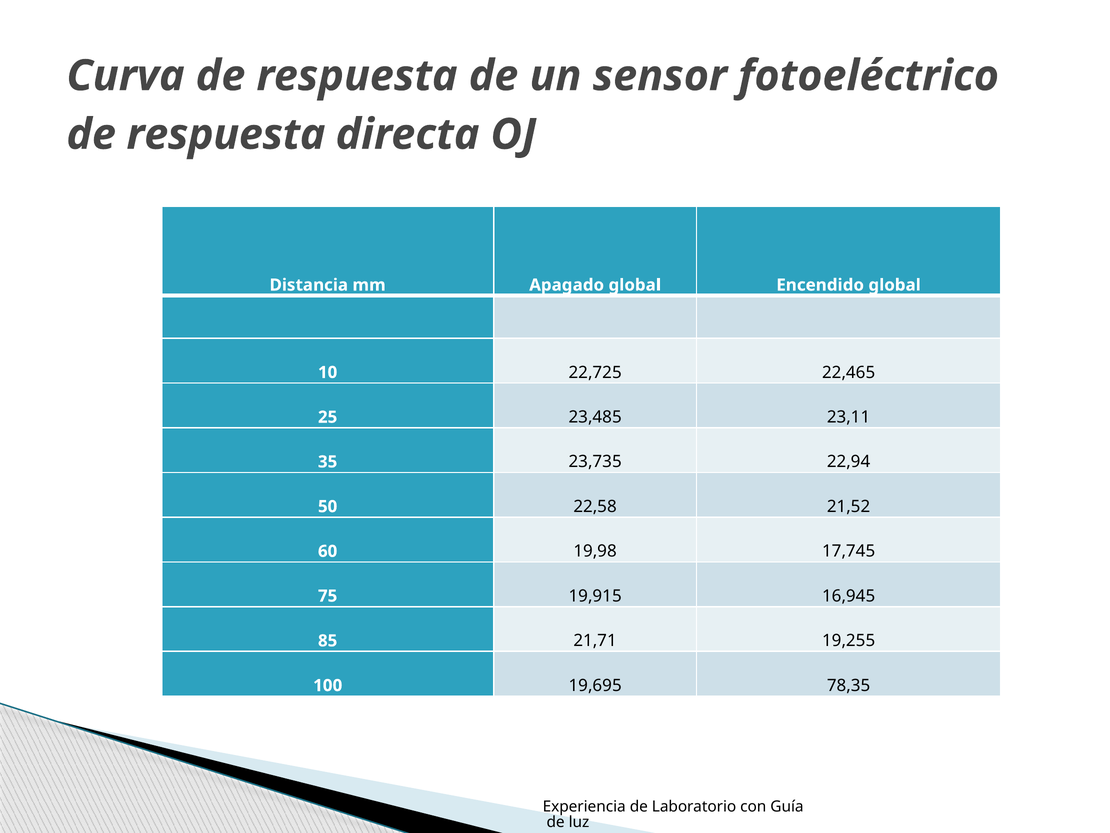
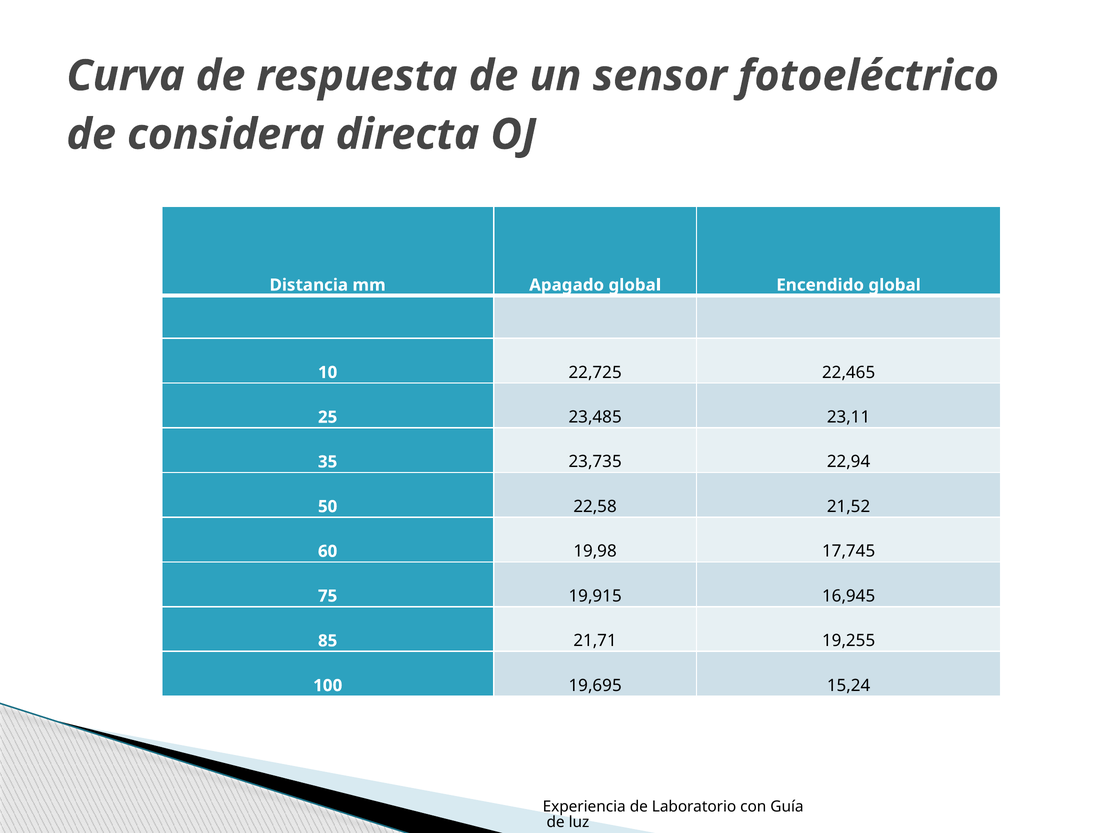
respuesta at (226, 135): respuesta -> considera
78,35: 78,35 -> 15,24
